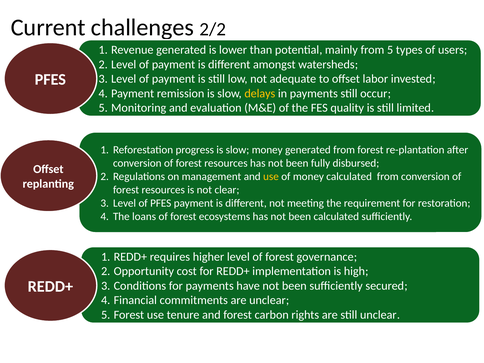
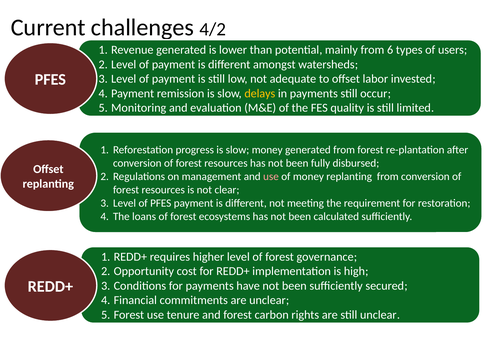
2/2: 2/2 -> 4/2
from 5: 5 -> 6
use at (271, 176) colour: yellow -> pink
money calculated: calculated -> replanting
